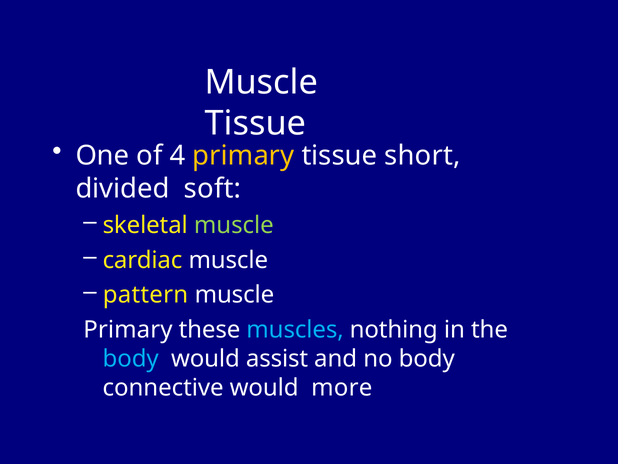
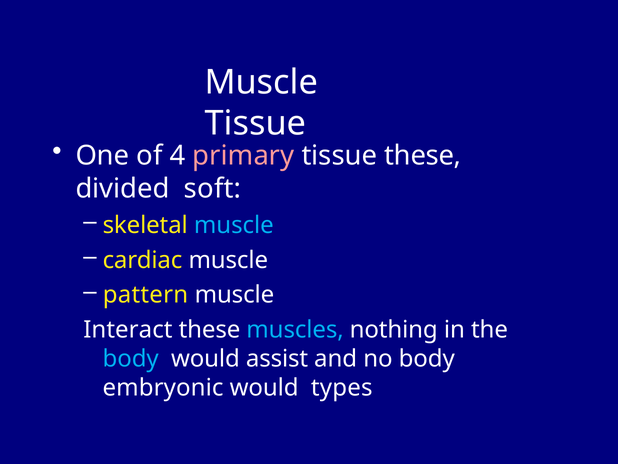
primary at (243, 155) colour: yellow -> pink
tissue short: short -> these
muscle at (234, 225) colour: light green -> light blue
Primary at (128, 330): Primary -> Interact
connective: connective -> embryonic
more: more -> types
